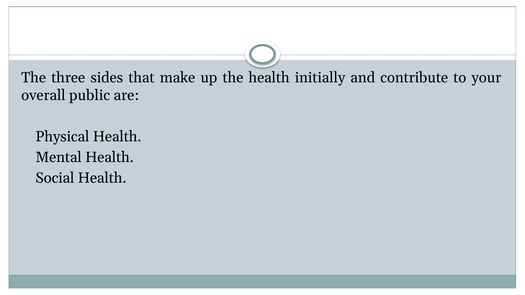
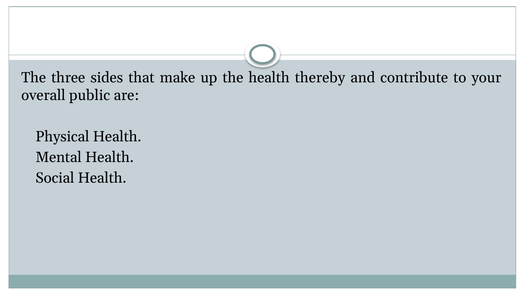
initially: initially -> thereby
